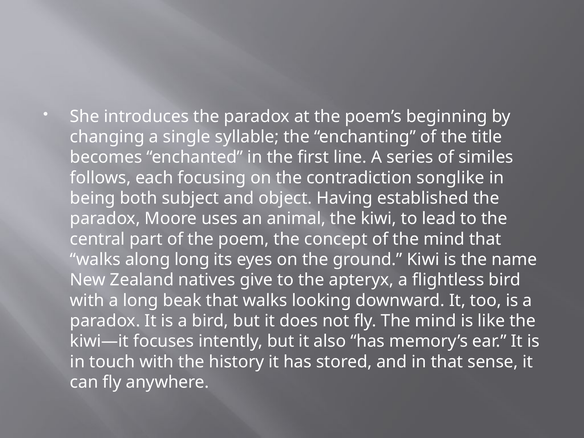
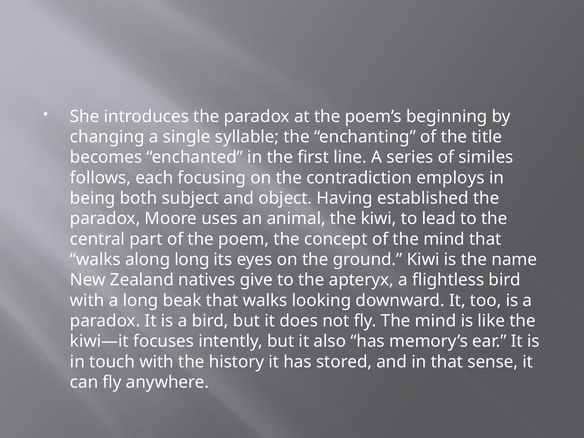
songlike: songlike -> employs
